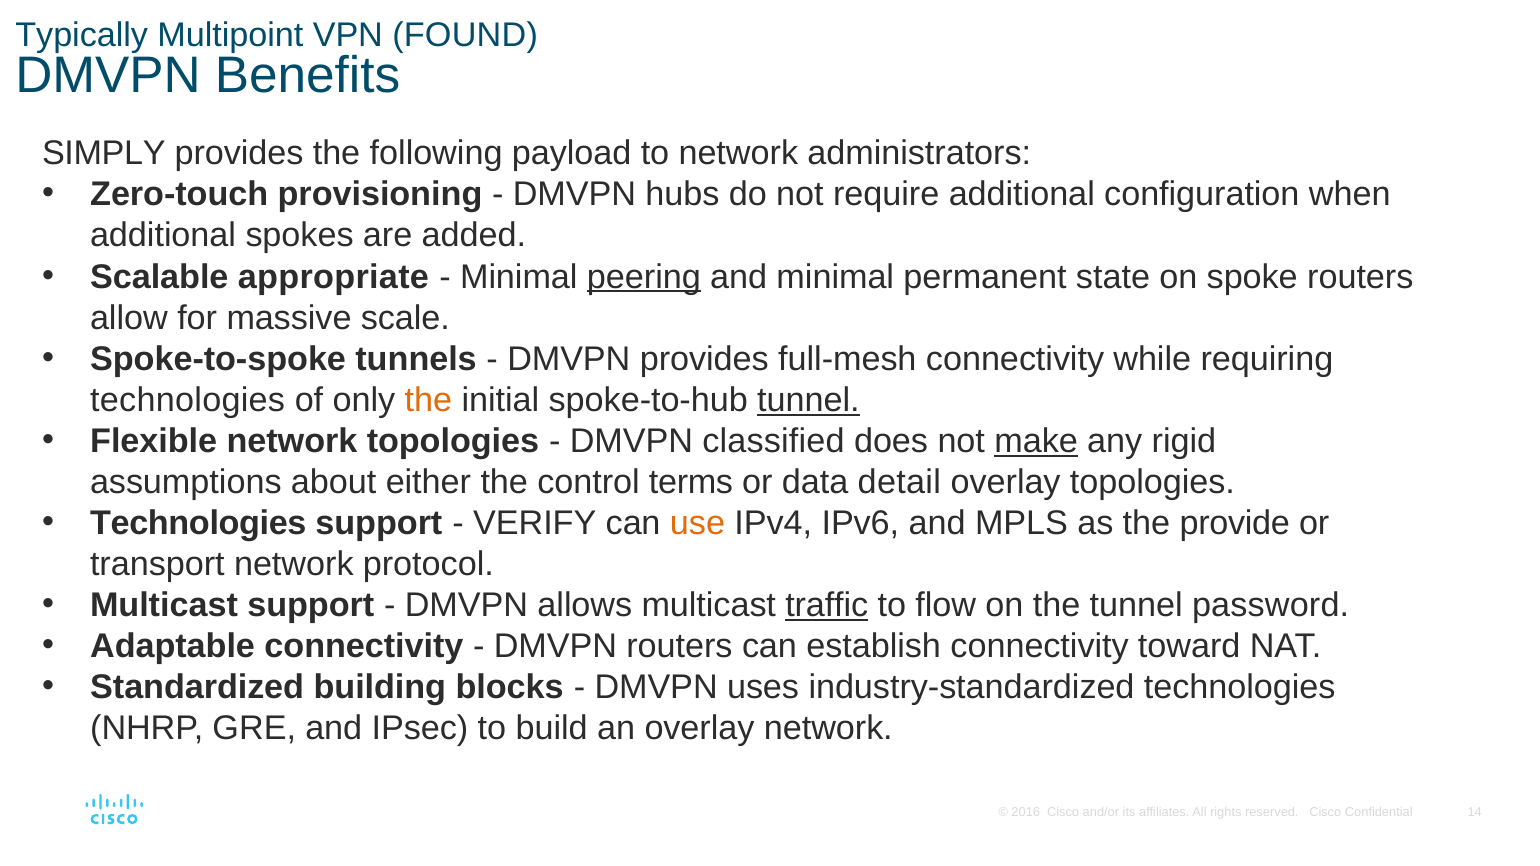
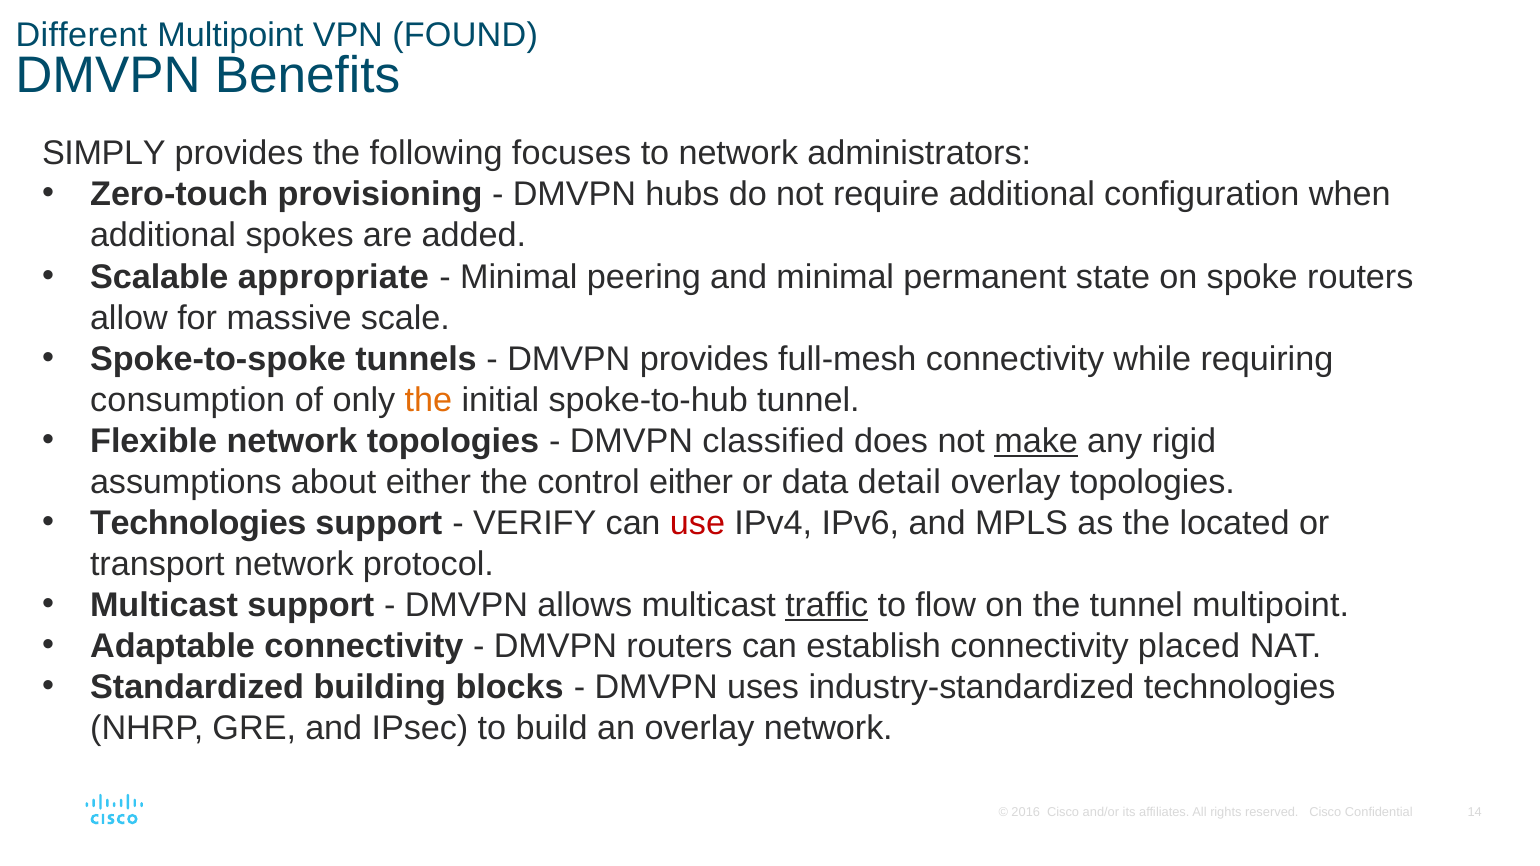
Typically: Typically -> Different
payload: payload -> focuses
peering underline: present -> none
technologies at (188, 400): technologies -> consumption
tunnel at (808, 400) underline: present -> none
control terms: terms -> either
use colour: orange -> red
provide: provide -> located
tunnel password: password -> multipoint
toward: toward -> placed
